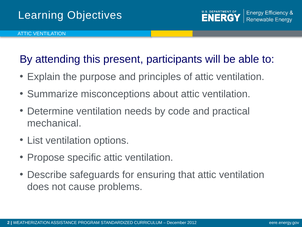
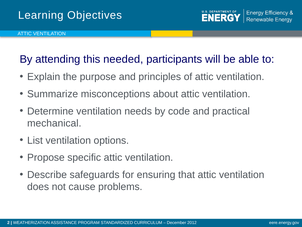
present: present -> needed
